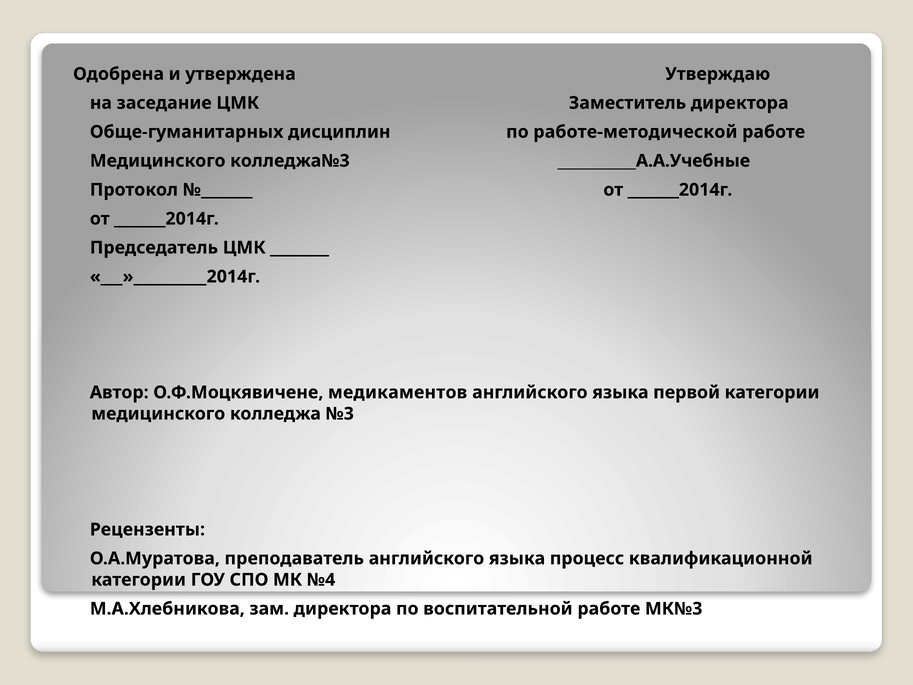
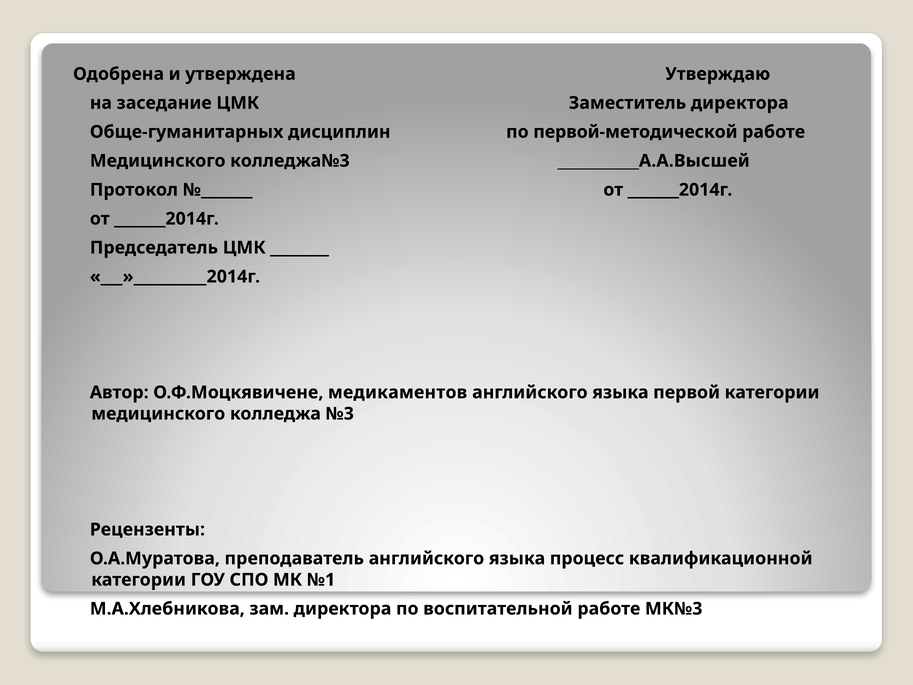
работе-методической: работе-методической -> первой-методической
___________А.А.Учебные: ___________А.А.Учебные -> ___________А.А.Высшей
№4: №4 -> №1
